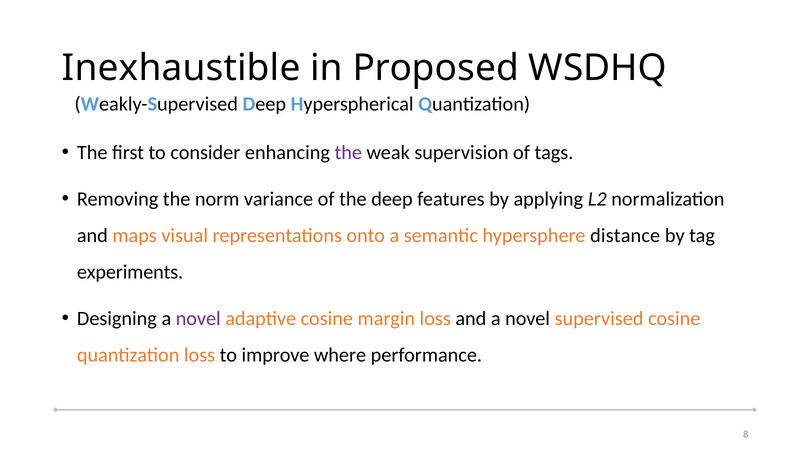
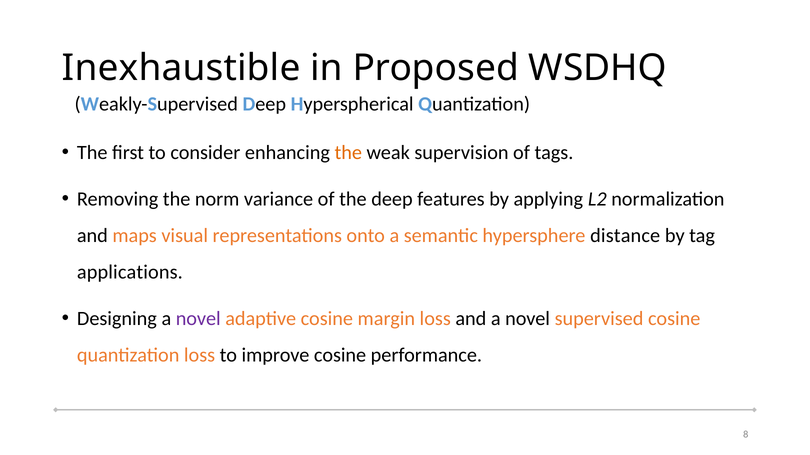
the at (348, 153) colour: purple -> orange
experiments: experiments -> applications
improve where: where -> cosine
